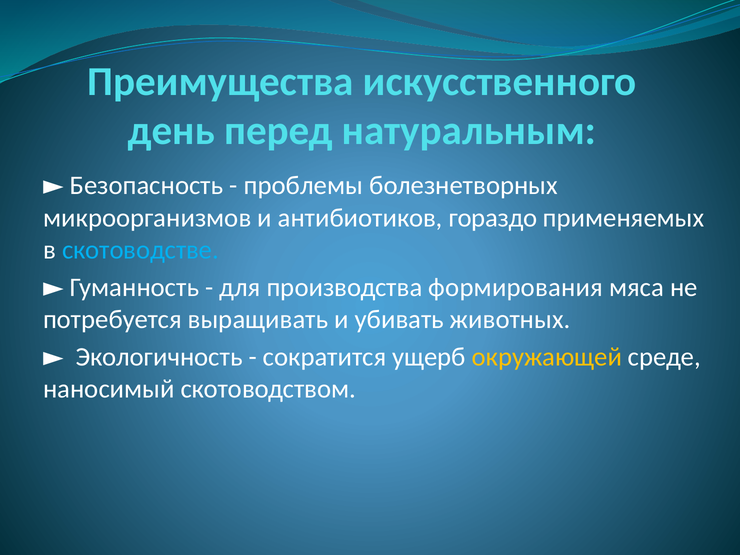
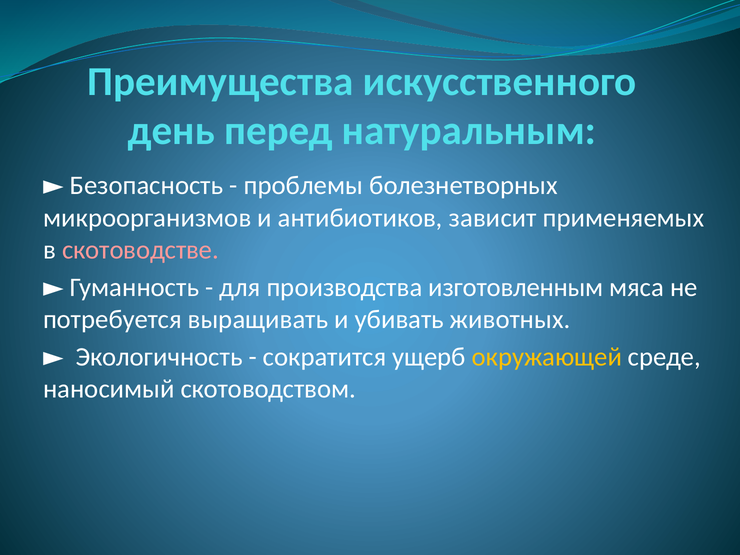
гораздо: гораздо -> зависит
скотоводстве colour: light blue -> pink
формирования: формирования -> изготовленным
